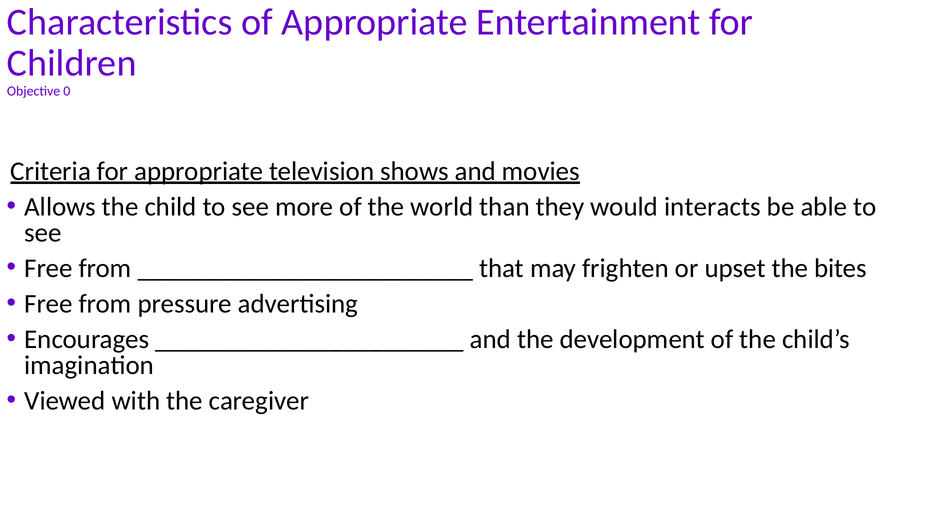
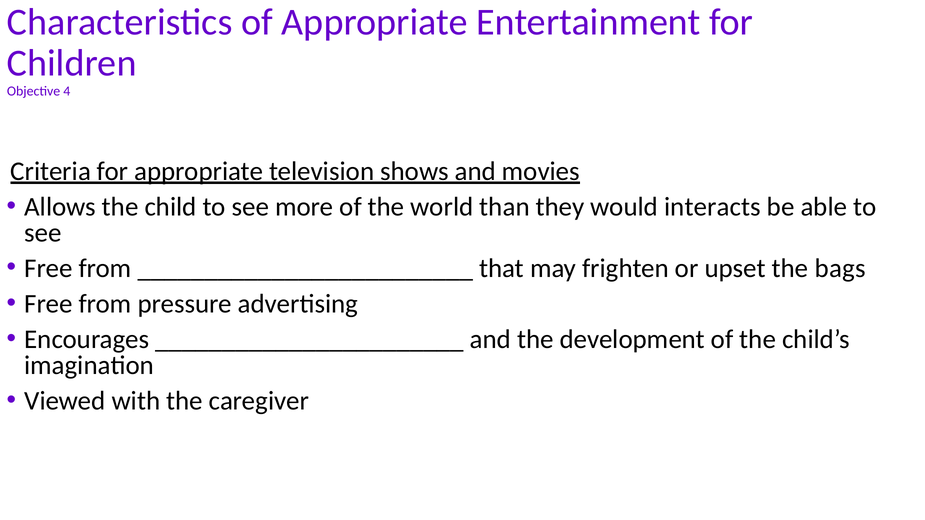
0: 0 -> 4
bites: bites -> bags
